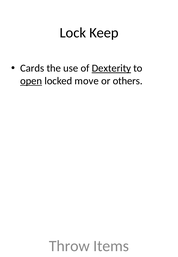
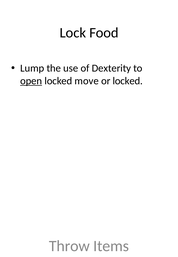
Keep: Keep -> Food
Cards: Cards -> Lump
Dexterity underline: present -> none
or others: others -> locked
